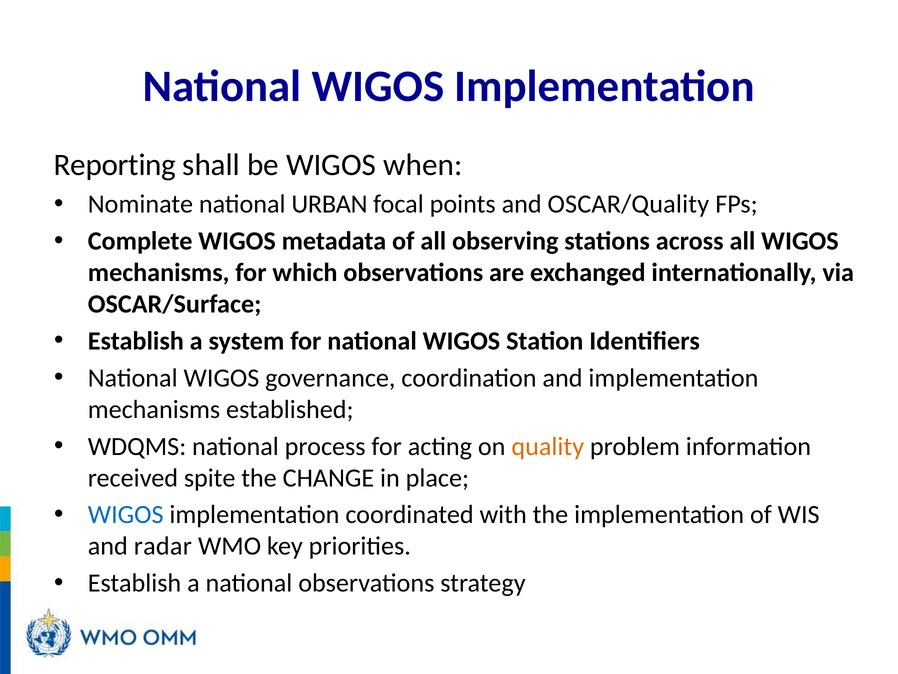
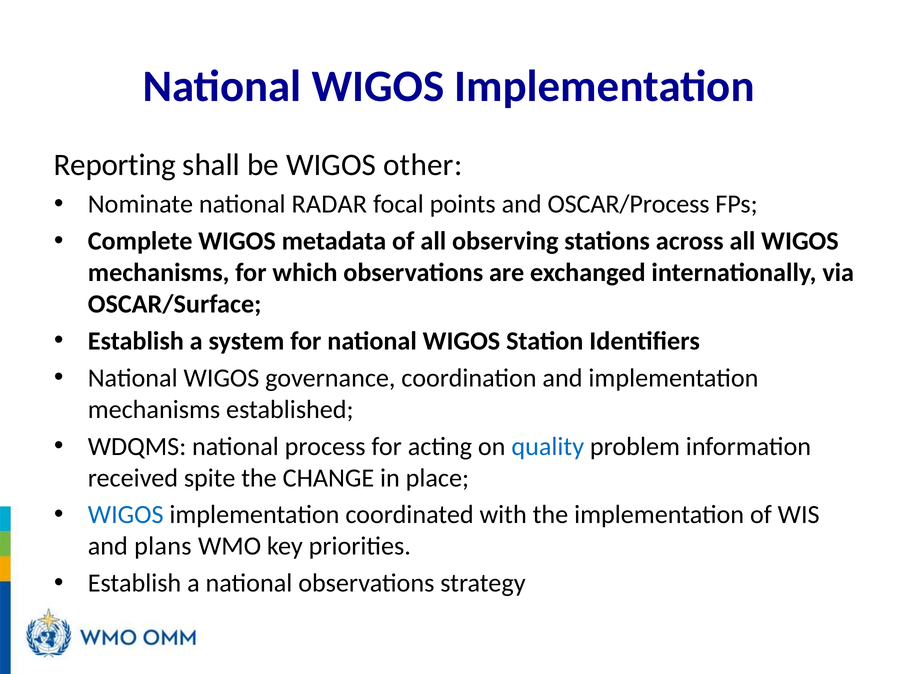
when: when -> other
URBAN: URBAN -> RADAR
OSCAR/Quality: OSCAR/Quality -> OSCAR/Process
quality colour: orange -> blue
radar: radar -> plans
